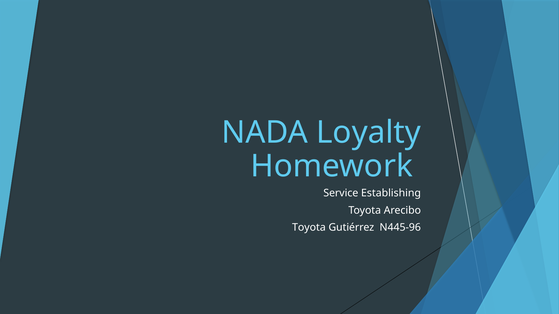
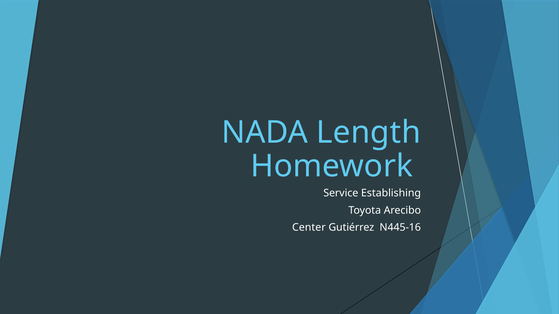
Loyalty: Loyalty -> Length
Toyota at (309, 228): Toyota -> Center
N445-96: N445-96 -> N445-16
